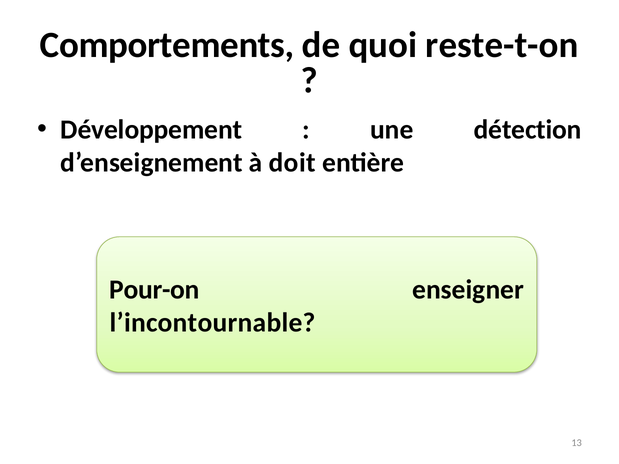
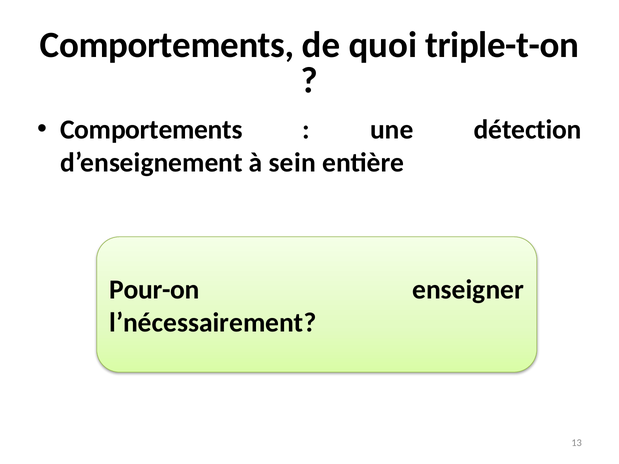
reste-t-on: reste-t-on -> triple-t-on
Développement at (151, 130): Développement -> Comportements
doit: doit -> sein
l’incontournable: l’incontournable -> l’nécessairement
